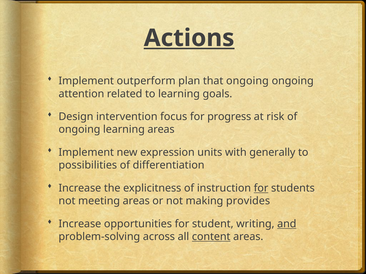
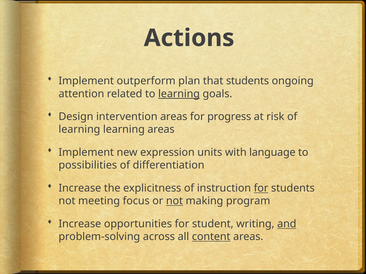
Actions underline: present -> none
that ongoing: ongoing -> students
learning at (179, 94) underline: none -> present
intervention focus: focus -> areas
ongoing at (79, 130): ongoing -> learning
generally: generally -> language
meeting areas: areas -> focus
not at (174, 201) underline: none -> present
provides: provides -> program
